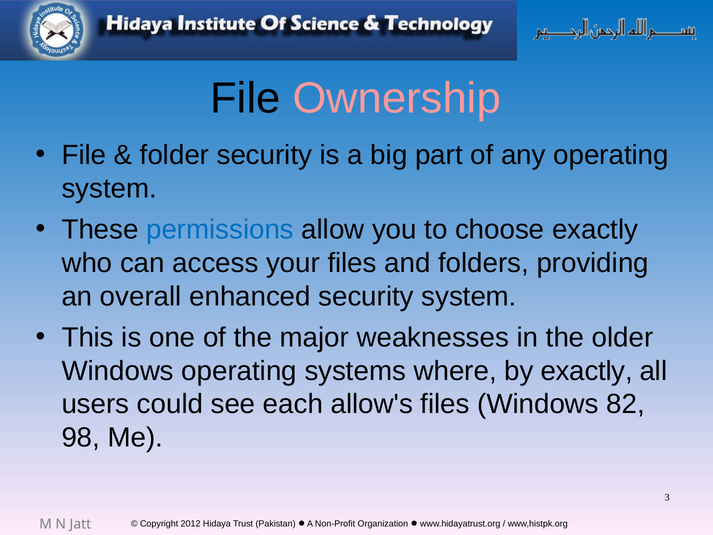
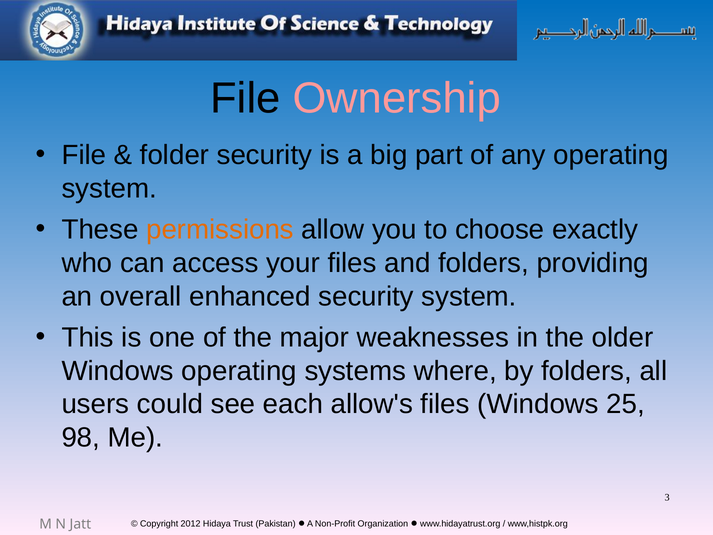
permissions colour: blue -> orange
by exactly: exactly -> folders
82: 82 -> 25
